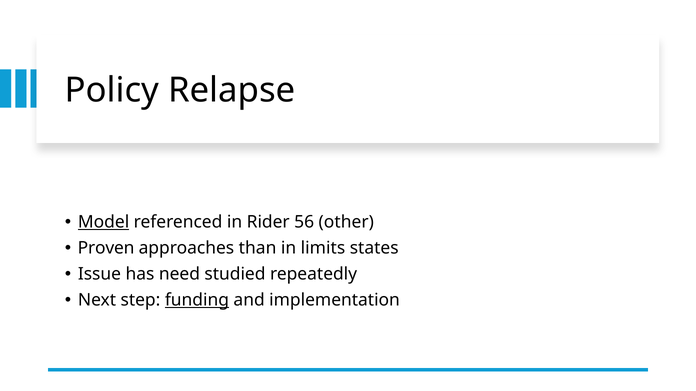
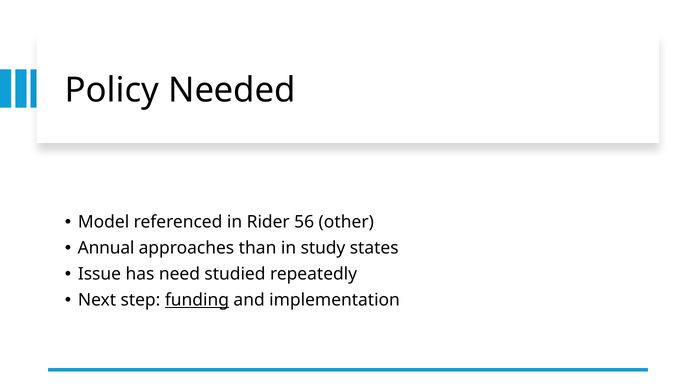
Relapse: Relapse -> Needed
Model underline: present -> none
Proven: Proven -> Annual
limits: limits -> study
